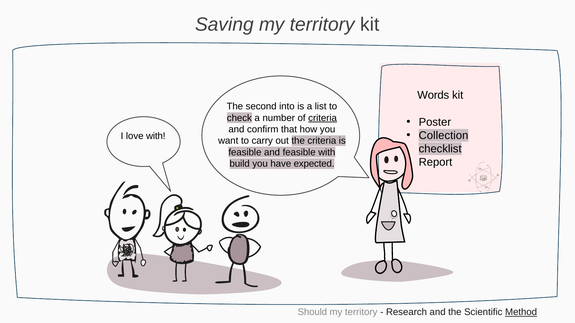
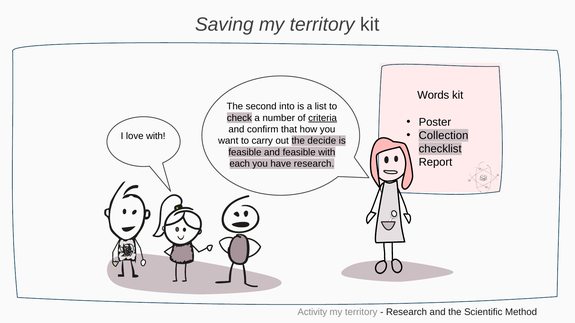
the criteria: criteria -> decide
build: build -> each
have expected: expected -> research
Should: Should -> Activity
Method underline: present -> none
